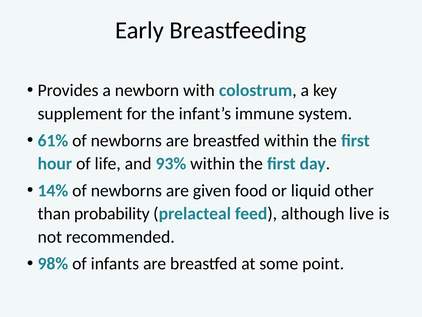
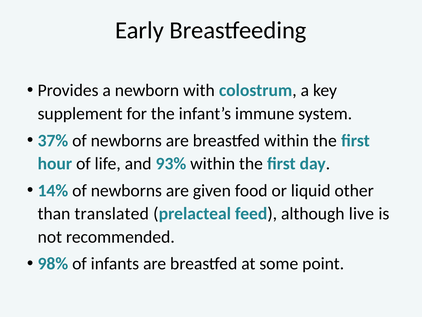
61%: 61% -> 37%
probability: probability -> translated
